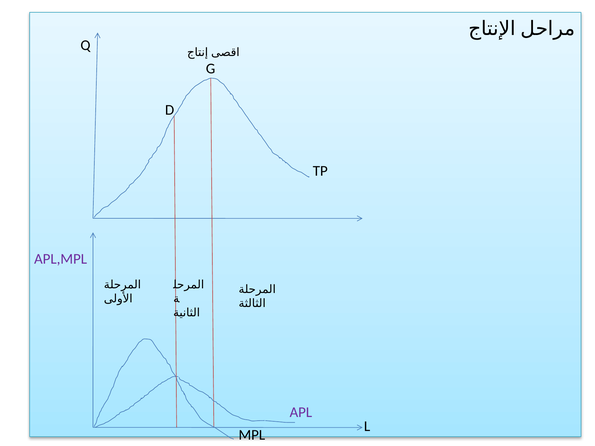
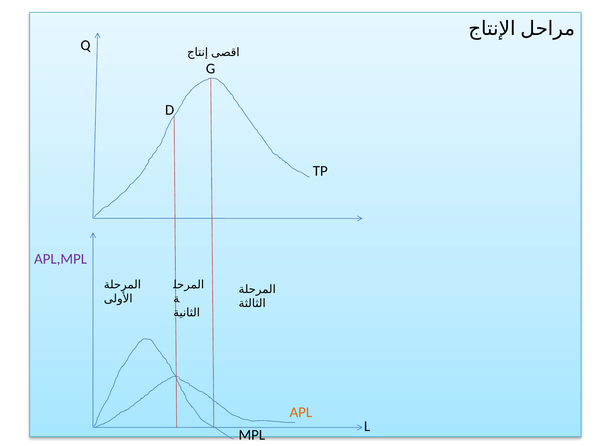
APL colour: purple -> orange
